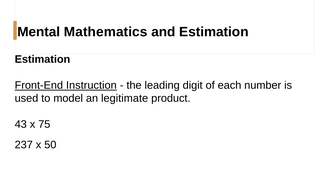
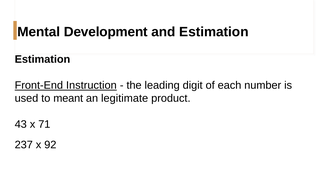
Mathematics: Mathematics -> Development
model: model -> meant
75: 75 -> 71
50: 50 -> 92
